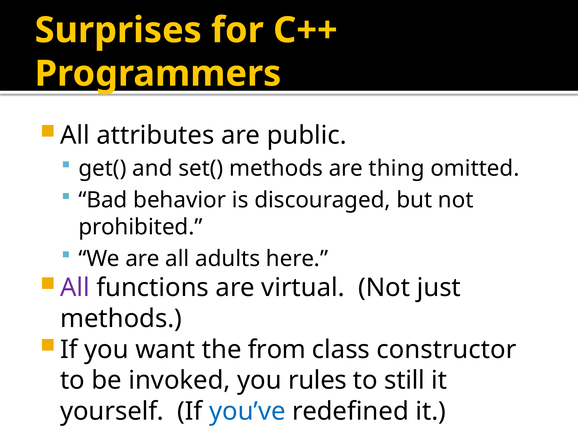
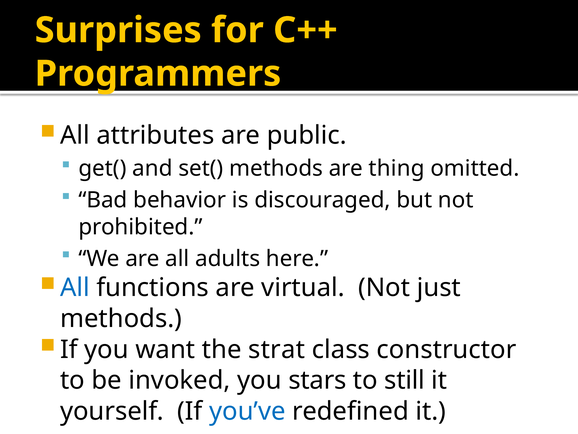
All at (75, 287) colour: purple -> blue
from: from -> strat
rules: rules -> stars
